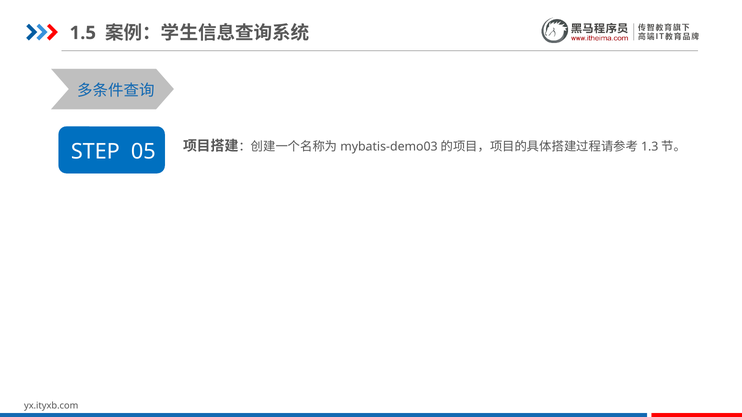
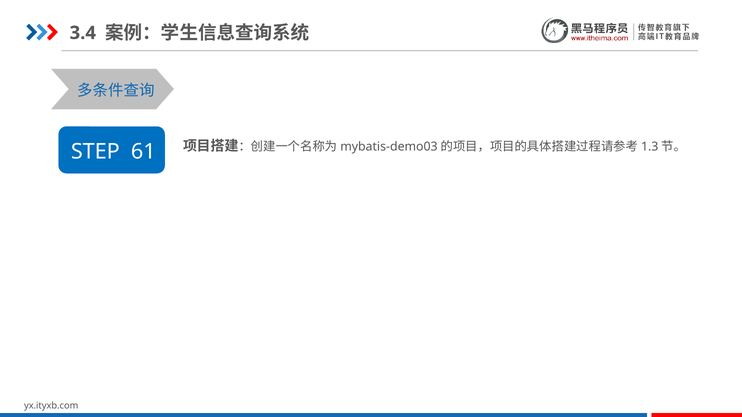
1.5: 1.5 -> 3.4
05: 05 -> 61
